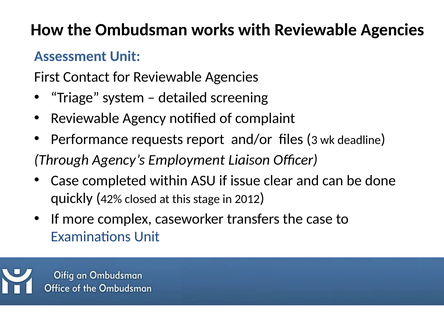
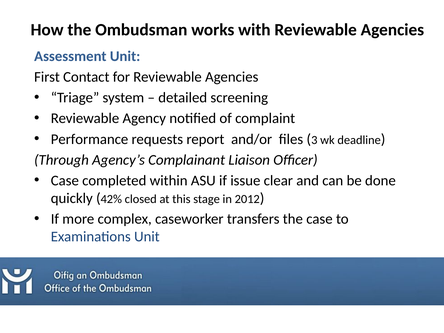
Employment: Employment -> Complainant
